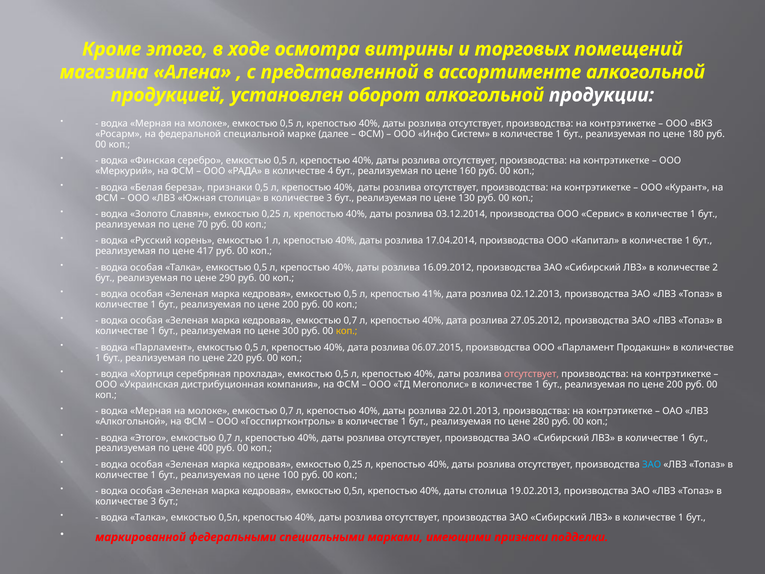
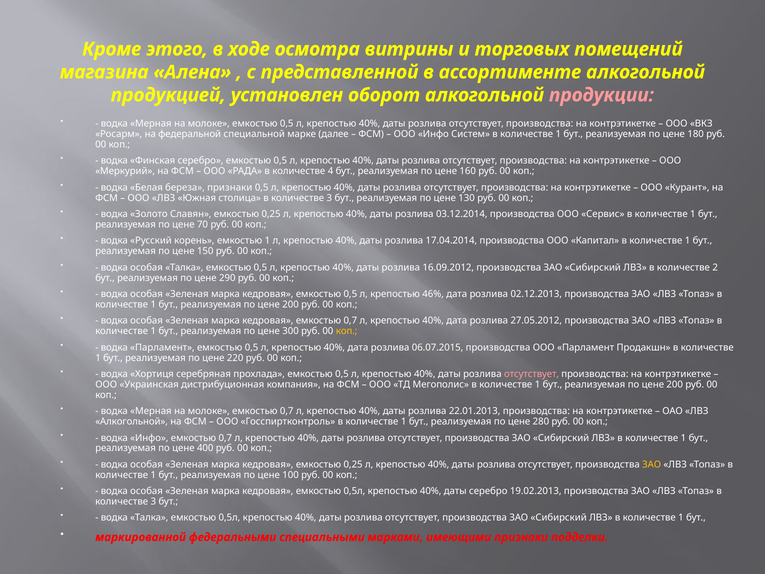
продукции colour: white -> pink
417: 417 -> 150
41%: 41% -> 46%
водка Этого: Этого -> Инфо
ЗАО at (652, 464) colour: light blue -> yellow
даты столица: столица -> серебро
